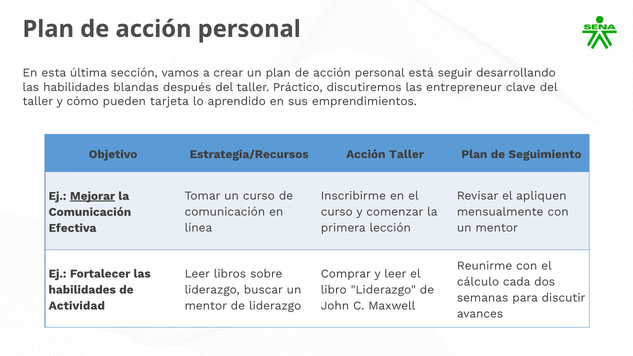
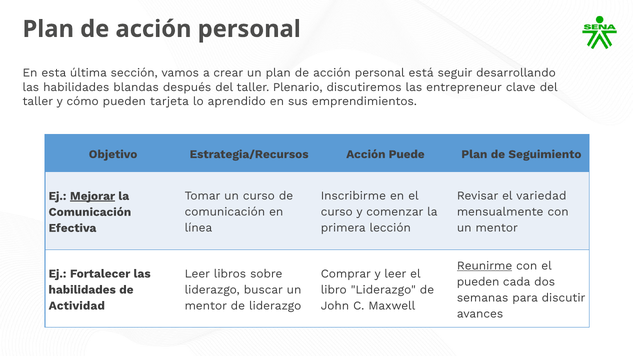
Práctico: Práctico -> Plenario
Acción Taller: Taller -> Puede
apliquen: apliquen -> variedad
Reunirme underline: none -> present
cálculo at (478, 282): cálculo -> pueden
